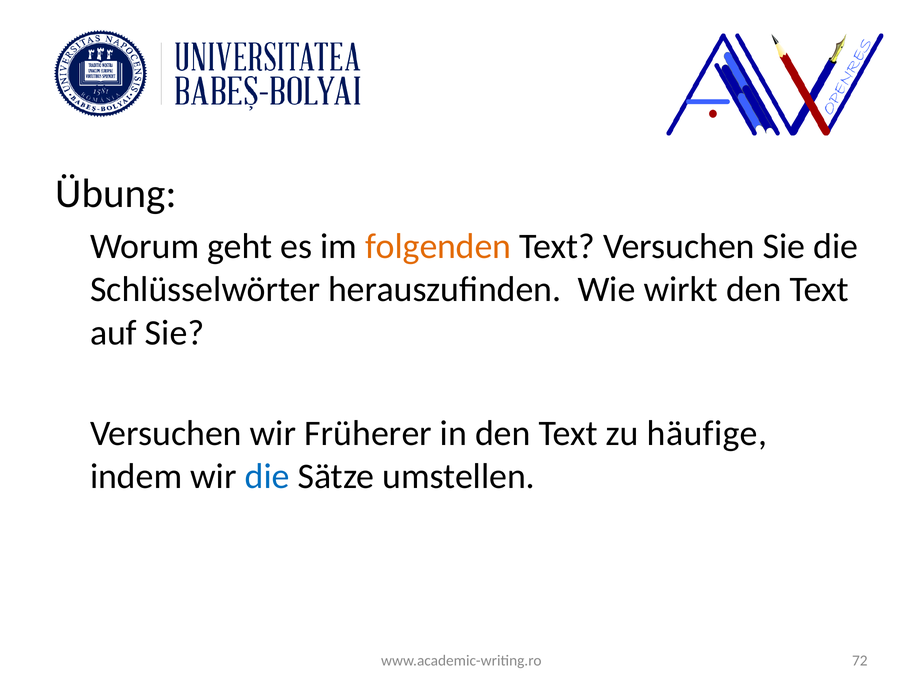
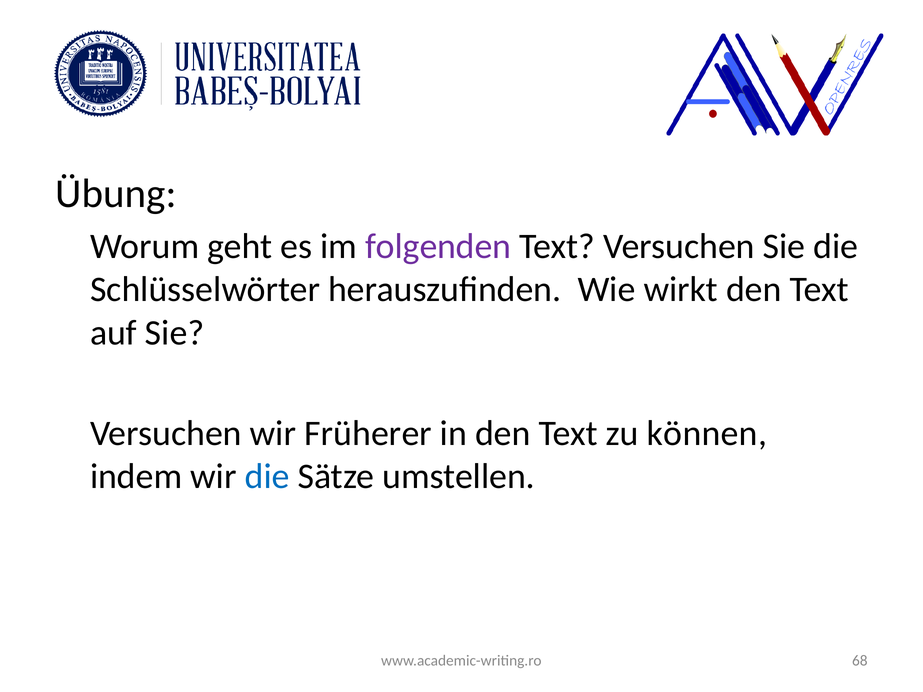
folgenden colour: orange -> purple
häufige: häufige -> können
72: 72 -> 68
